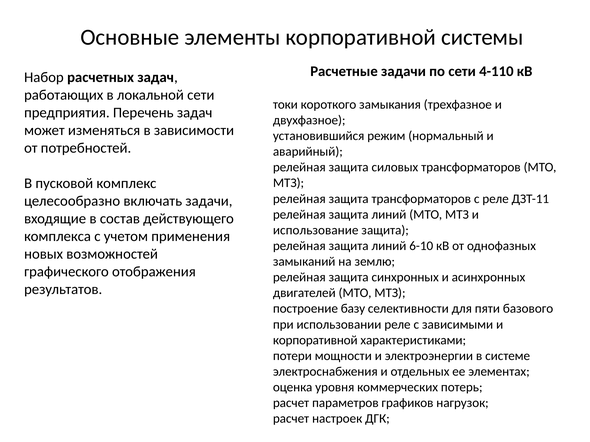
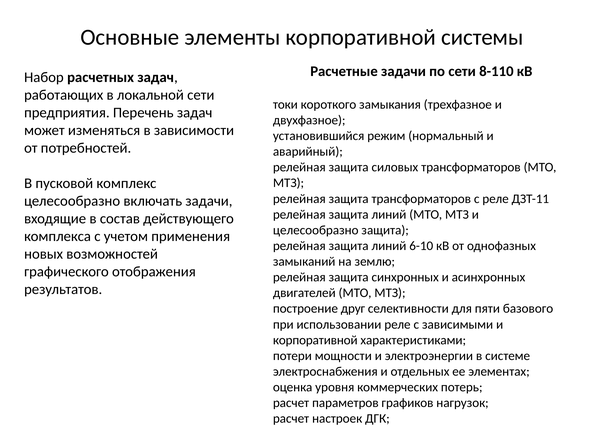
4-110: 4-110 -> 8-110
использование at (316, 230): использование -> целесообразно
базу: базу -> друг
